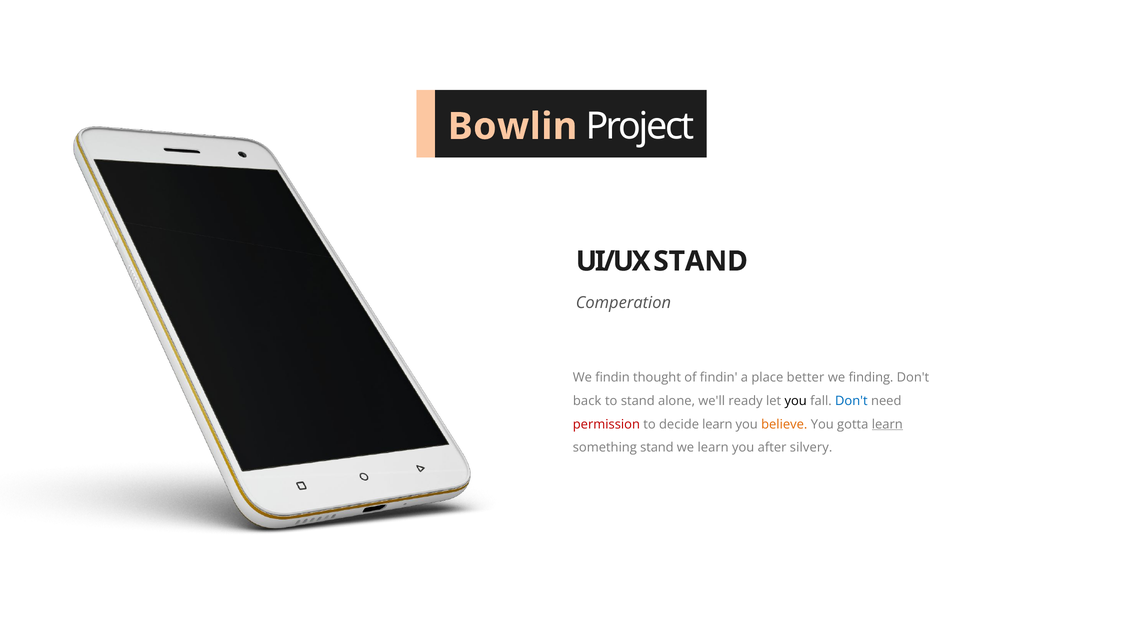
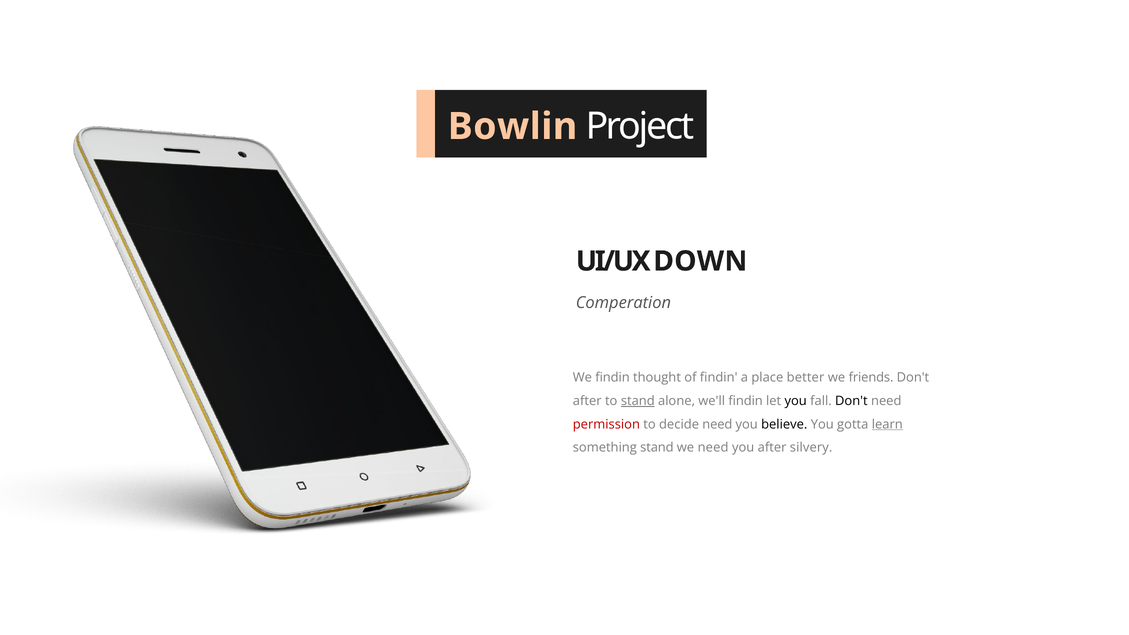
UI/UX STAND: STAND -> DOWN
finding: finding -> friends
back at (587, 401): back -> after
stand at (638, 401) underline: none -> present
we'll ready: ready -> findin
Don't at (851, 401) colour: blue -> black
decide learn: learn -> need
believe colour: orange -> black
we learn: learn -> need
